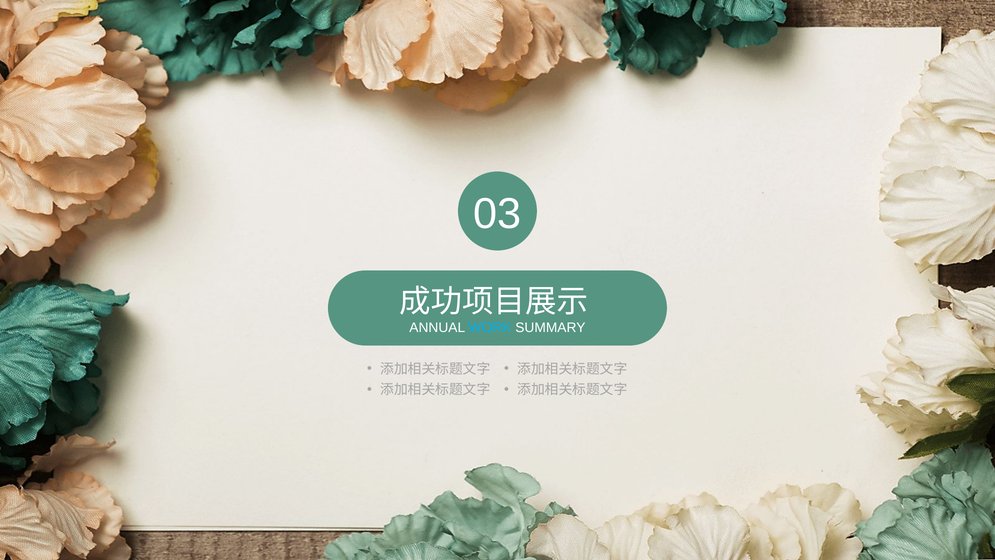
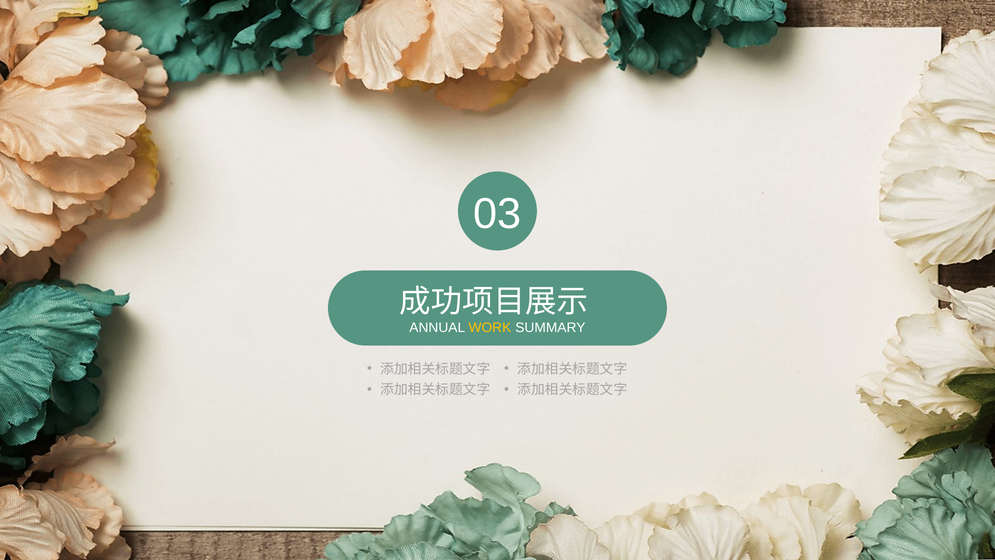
WORK colour: light blue -> yellow
